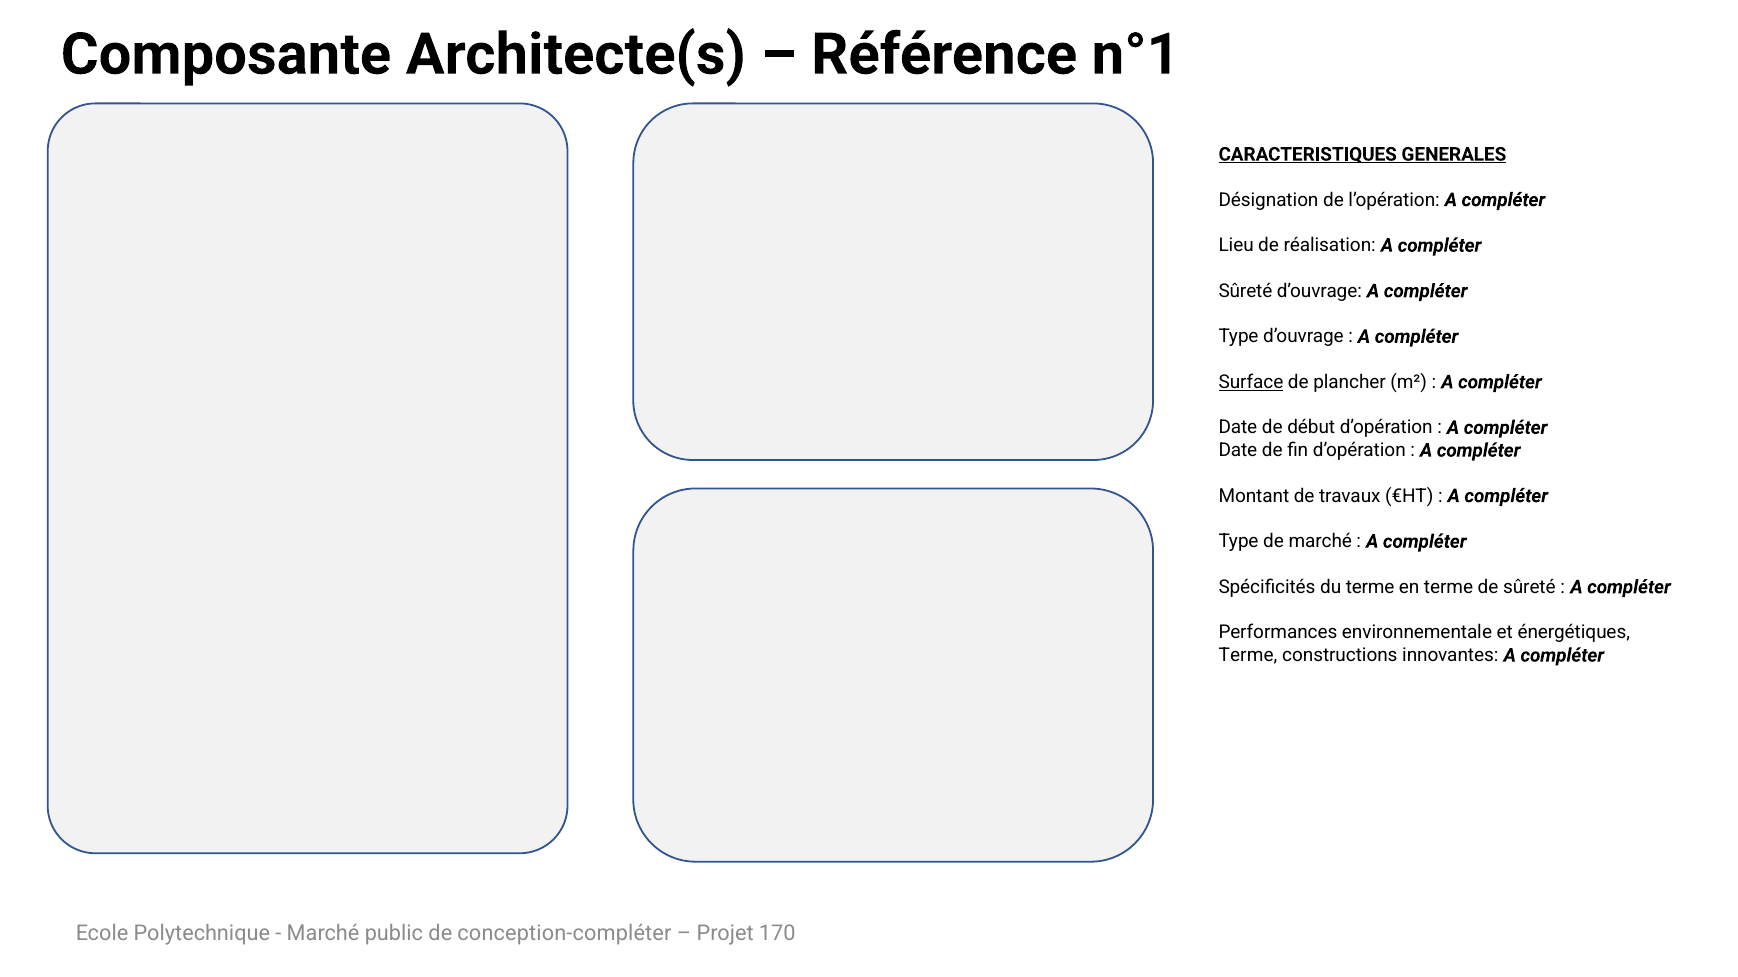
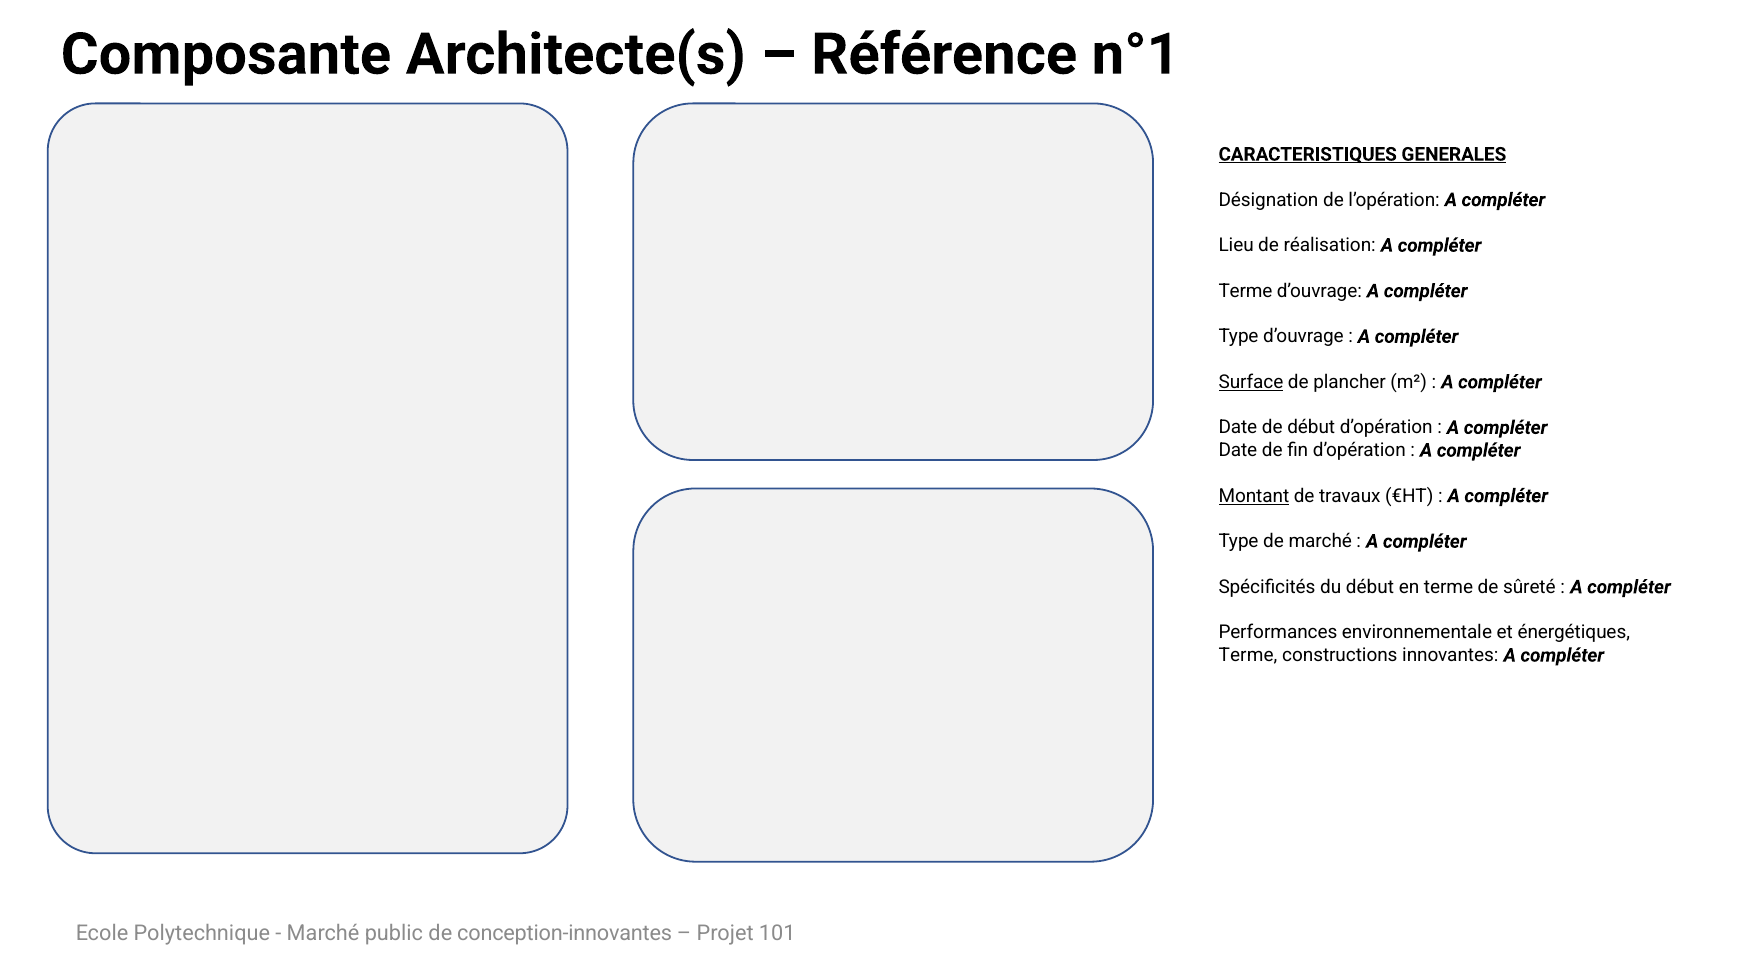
Sûreté at (1245, 291): Sûreté -> Terme
Montant underline: none -> present
du terme: terme -> début
conception-compléter: conception-compléter -> conception-innovantes
170: 170 -> 101
